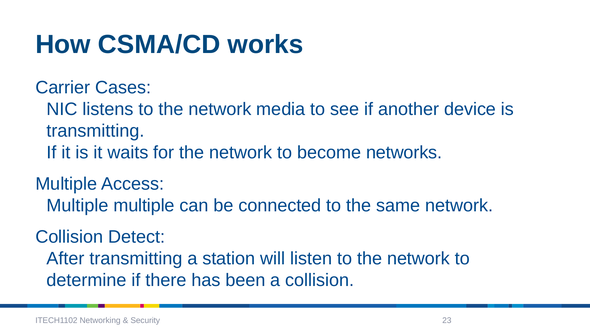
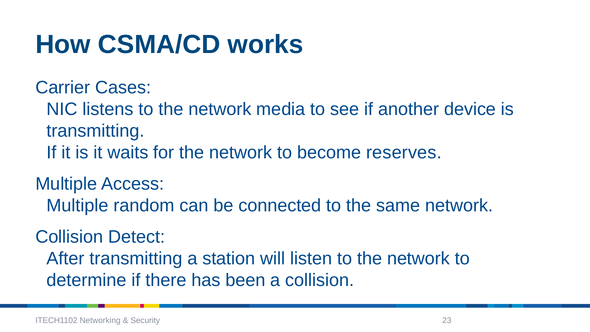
networks: networks -> reserves
Multiple multiple: multiple -> random
